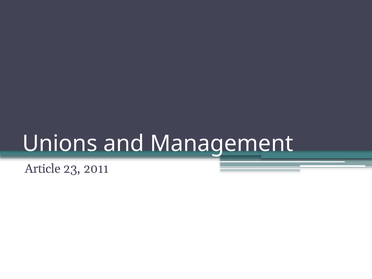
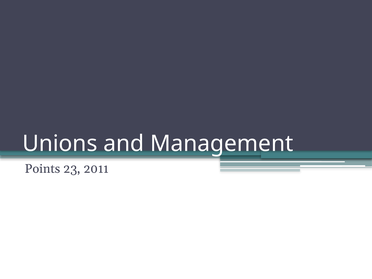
Article: Article -> Points
